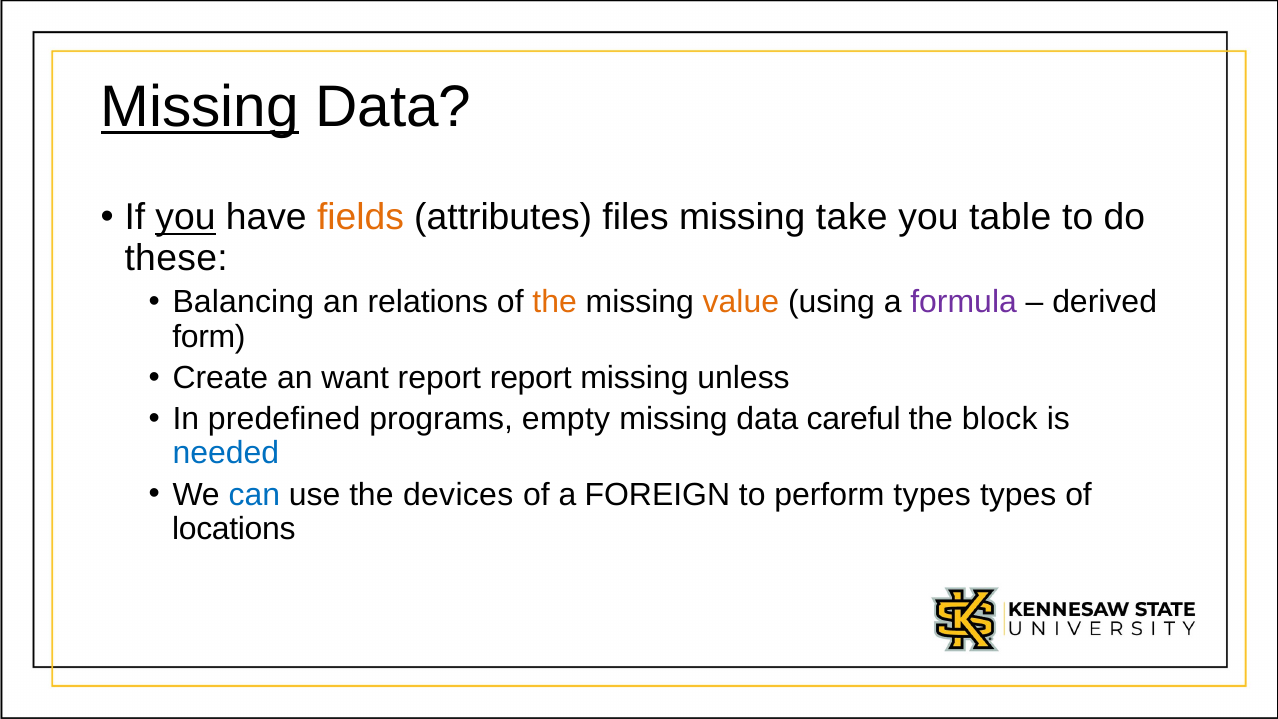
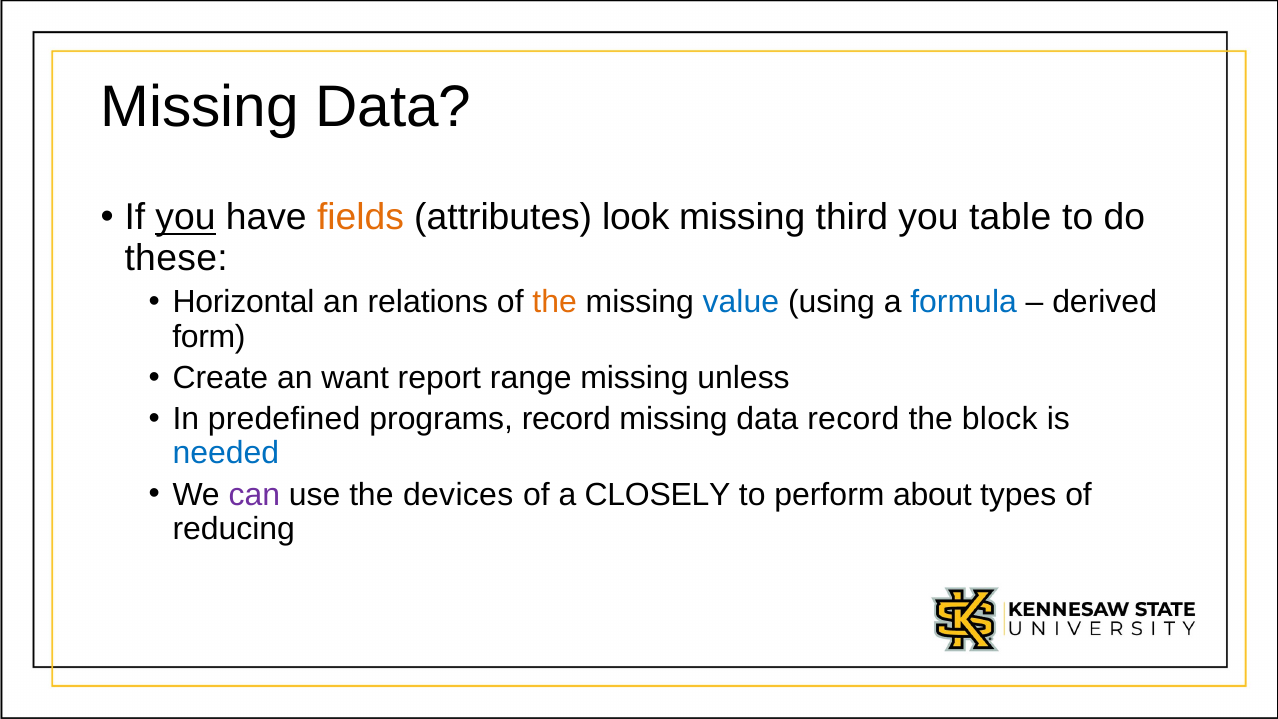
Missing at (200, 107) underline: present -> none
files: files -> look
take: take -> third
Balancing: Balancing -> Horizontal
value colour: orange -> blue
formula colour: purple -> blue
report report: report -> range
programs empty: empty -> record
data careful: careful -> record
can colour: blue -> purple
FOREIGN: FOREIGN -> CLOSELY
perform types: types -> about
locations: locations -> reducing
